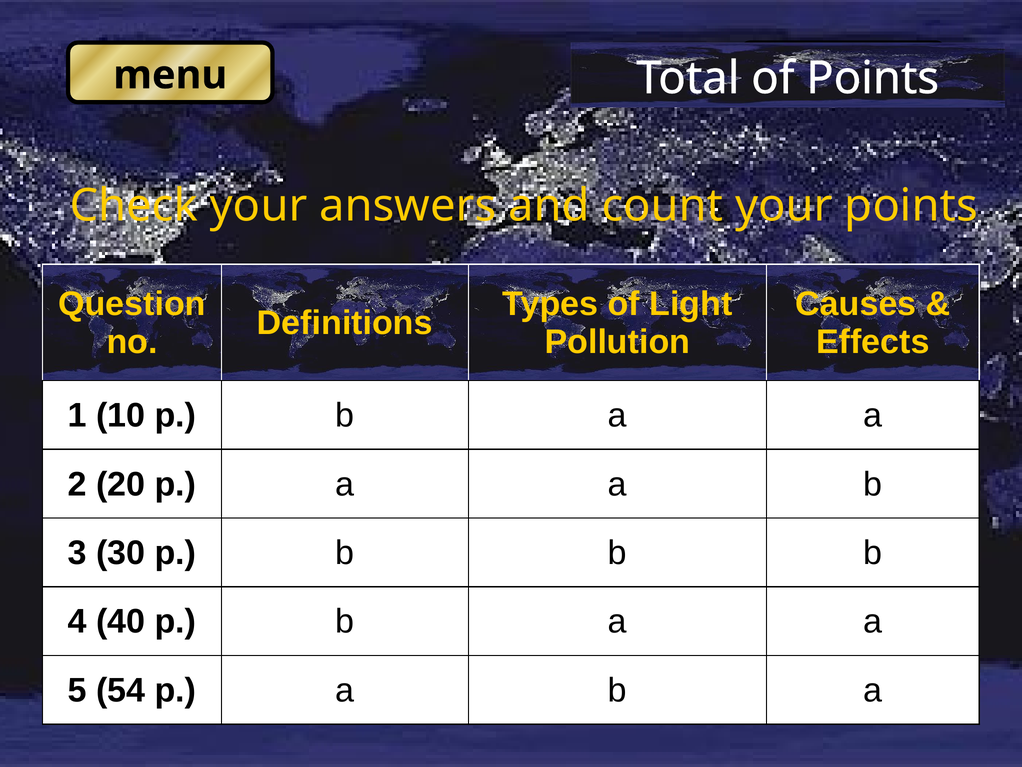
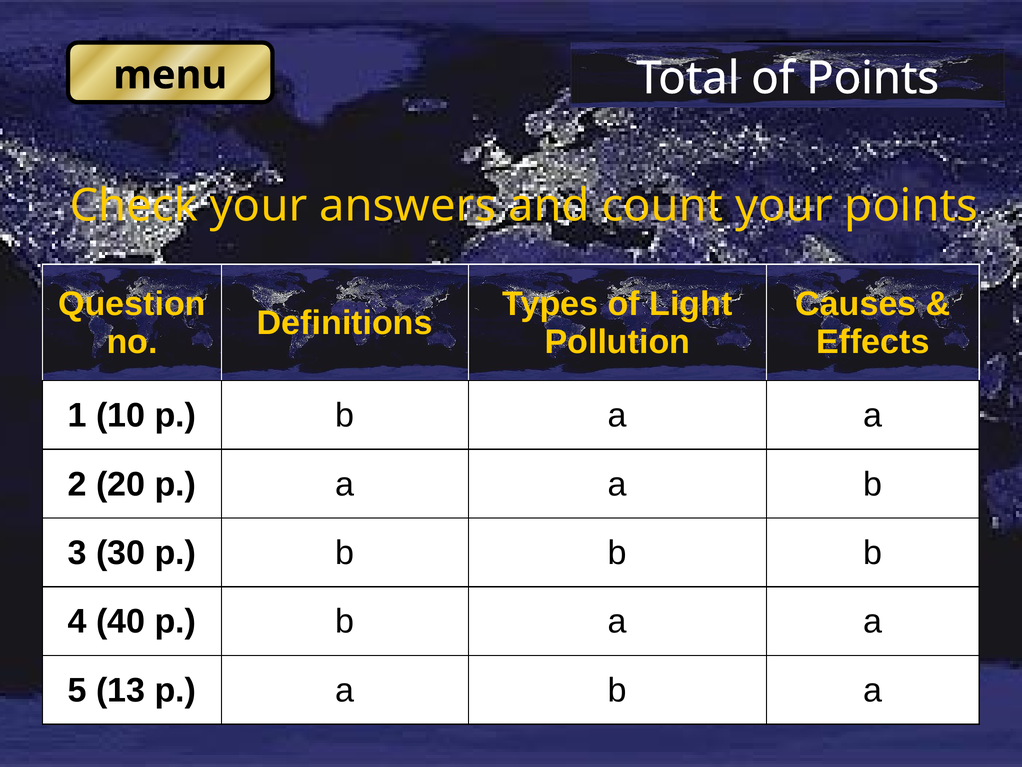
54: 54 -> 13
